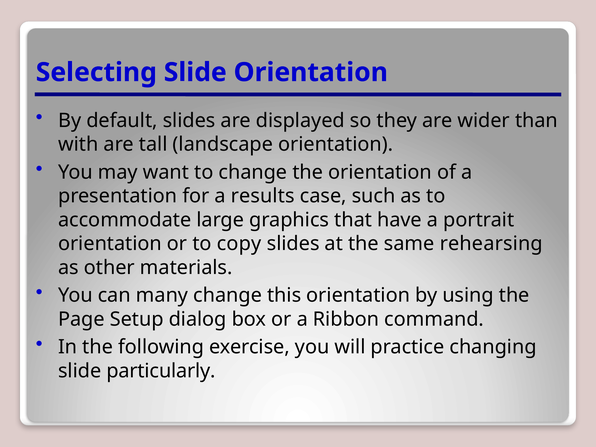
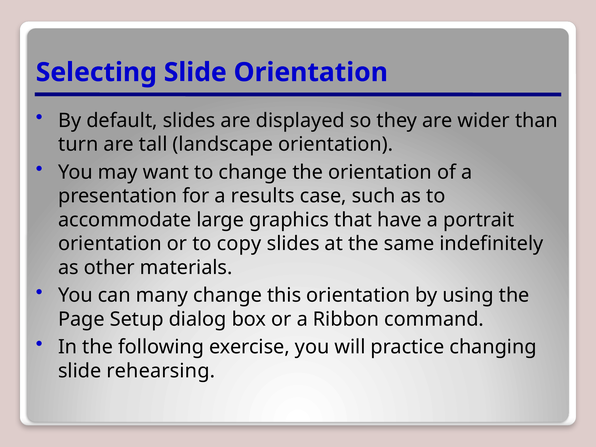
with: with -> turn
rehearsing: rehearsing -> indefinitely
particularly: particularly -> rehearsing
